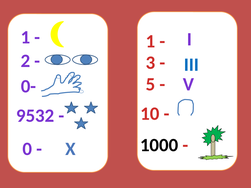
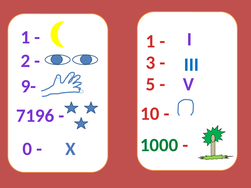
0-: 0- -> 9-
9532: 9532 -> 7196
1000 colour: black -> green
